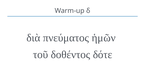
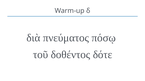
ἡμῶν: ἡμῶν -> πόσῳ
